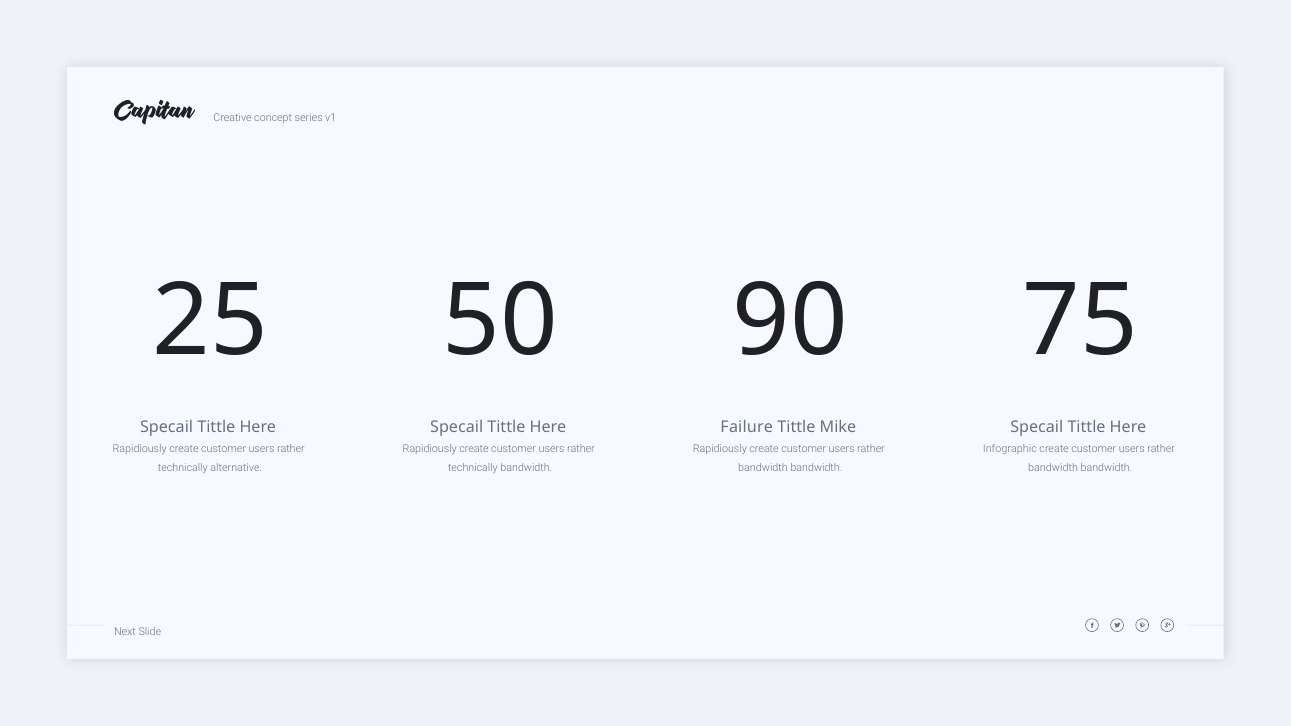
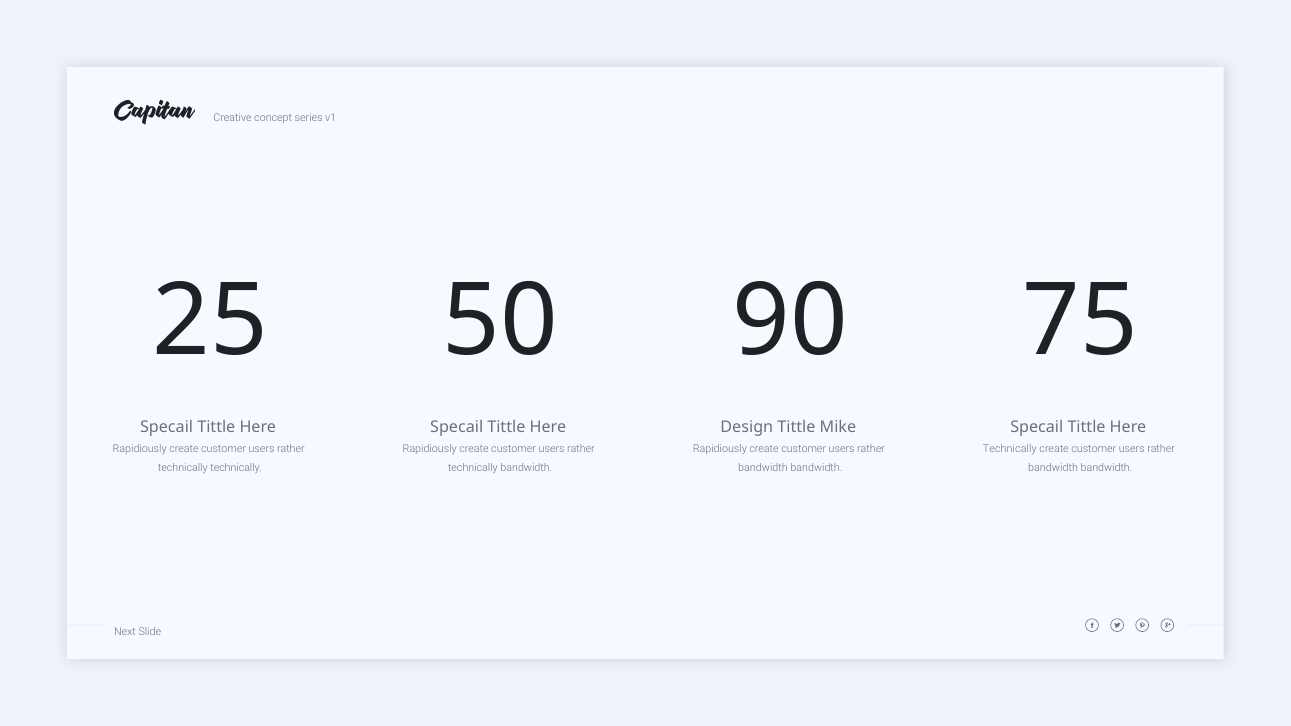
Failure: Failure -> Design
Infographic at (1010, 449): Infographic -> Technically
technically alternative: alternative -> technically
